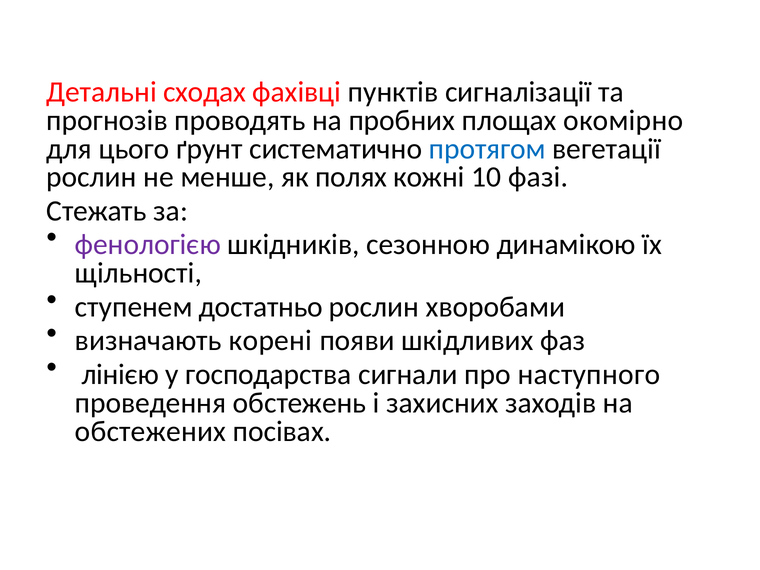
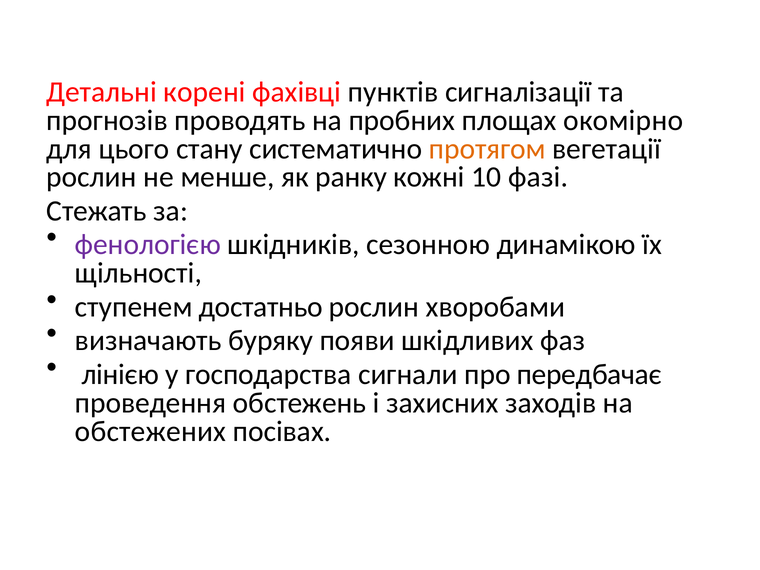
сходах: сходах -> корені
ґрунт: ґрунт -> стану
протягом colour: blue -> orange
полях: полях -> ранку
корені: корені -> буряку
наступного: наступного -> передбачає
